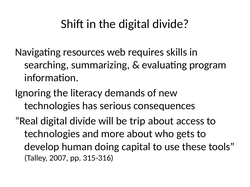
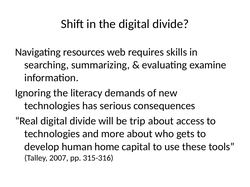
program: program -> examine
doing: doing -> home
